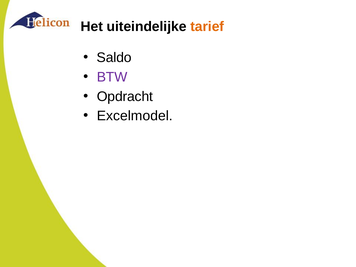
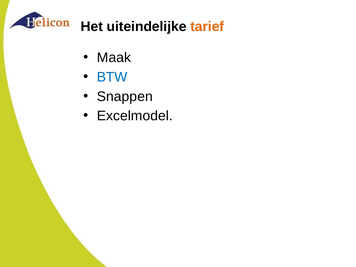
Saldo: Saldo -> Maak
BTW colour: purple -> blue
Opdracht: Opdracht -> Snappen
